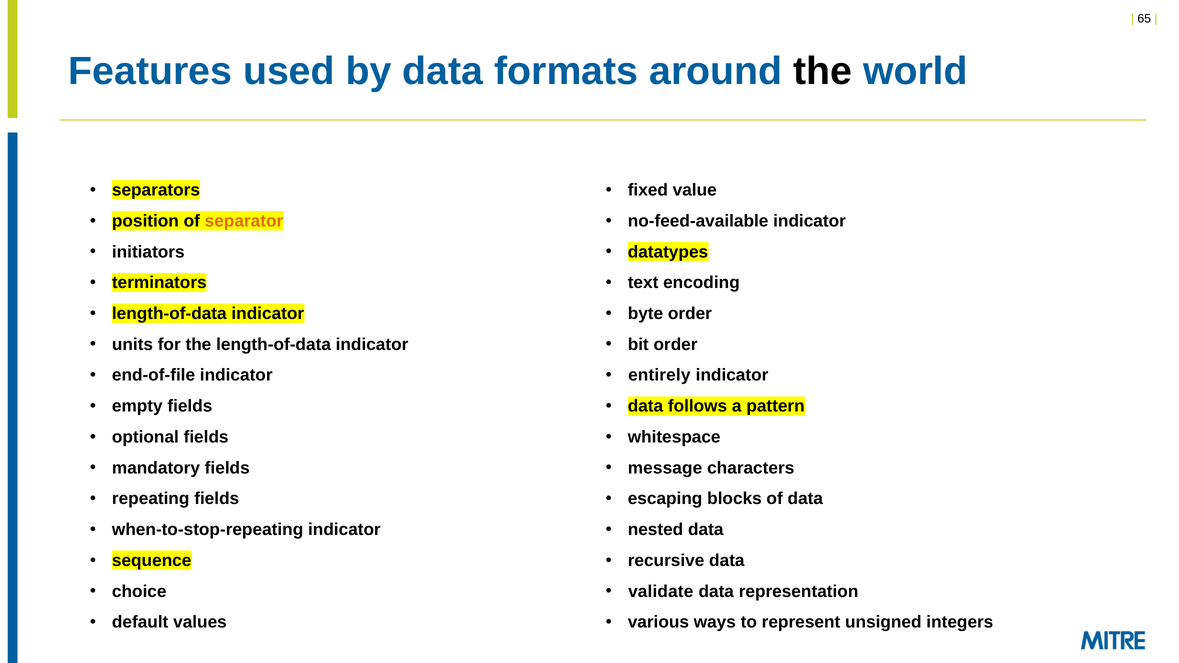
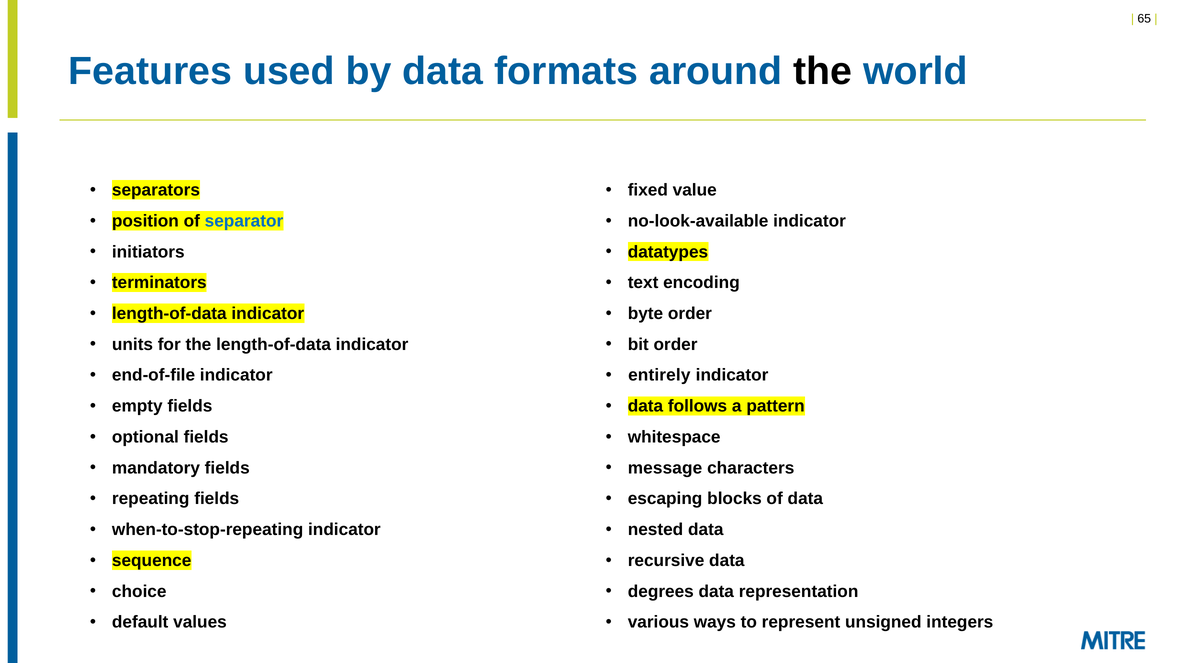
separator colour: orange -> blue
no-feed-available: no-feed-available -> no-look-available
validate: validate -> degrees
